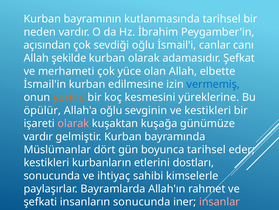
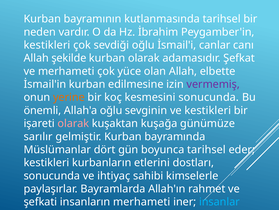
açısından at (47, 45): açısından -> kestikleri
vermemiş colour: blue -> purple
kesmesini yüreklerine: yüreklerine -> sonucunda
öpülür: öpülür -> önemli
vardır at (38, 136): vardır -> sarılır
insanların sonucunda: sonucunda -> merhameti
insanlar colour: pink -> light blue
